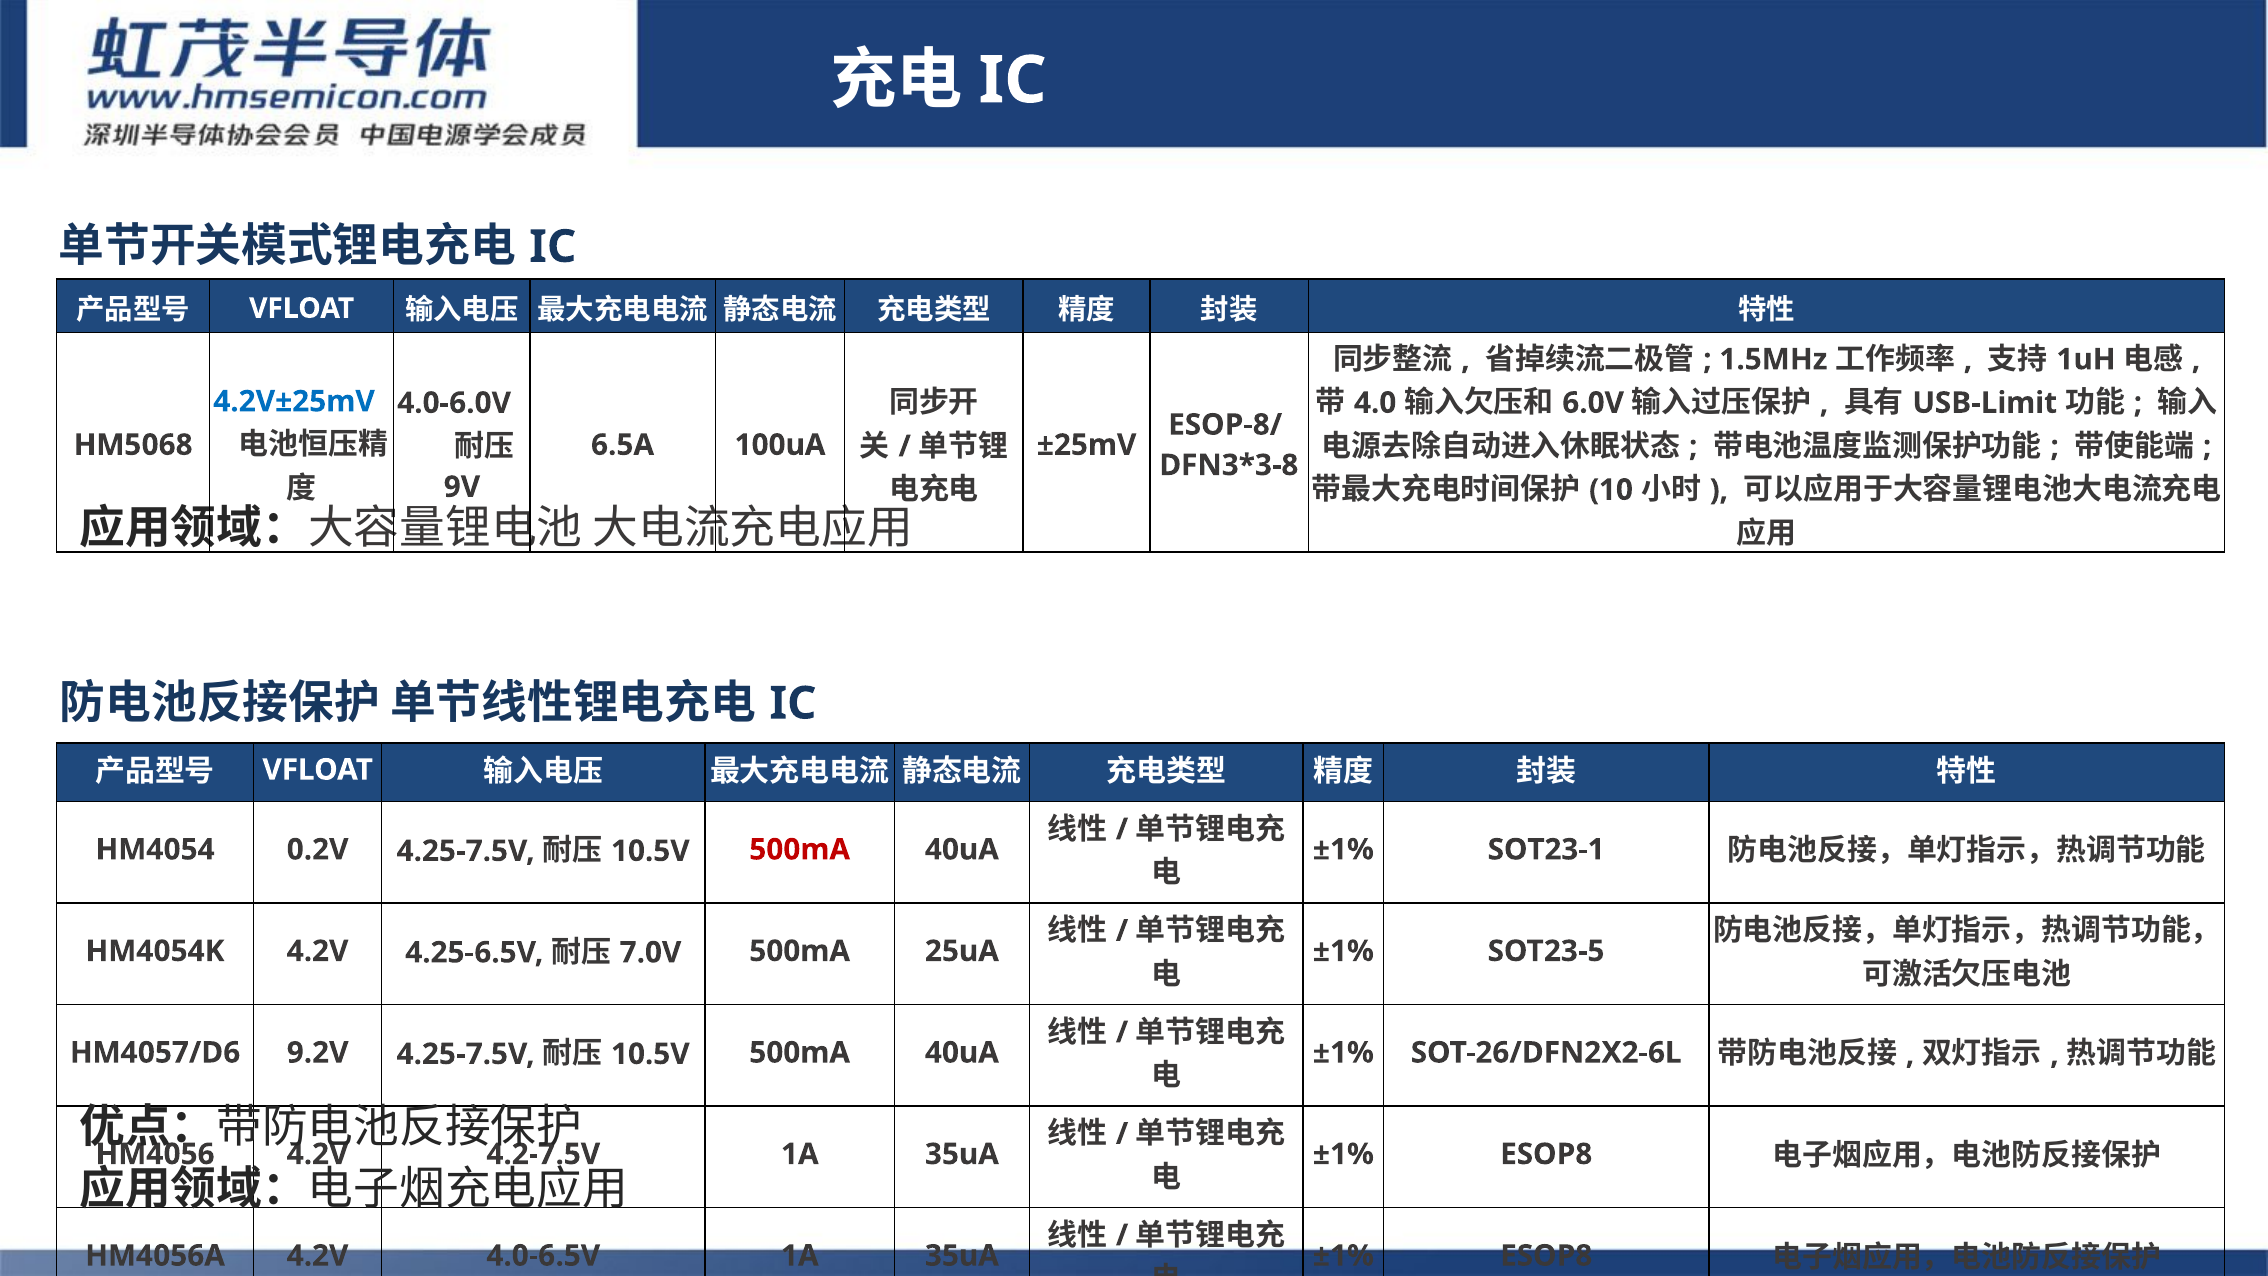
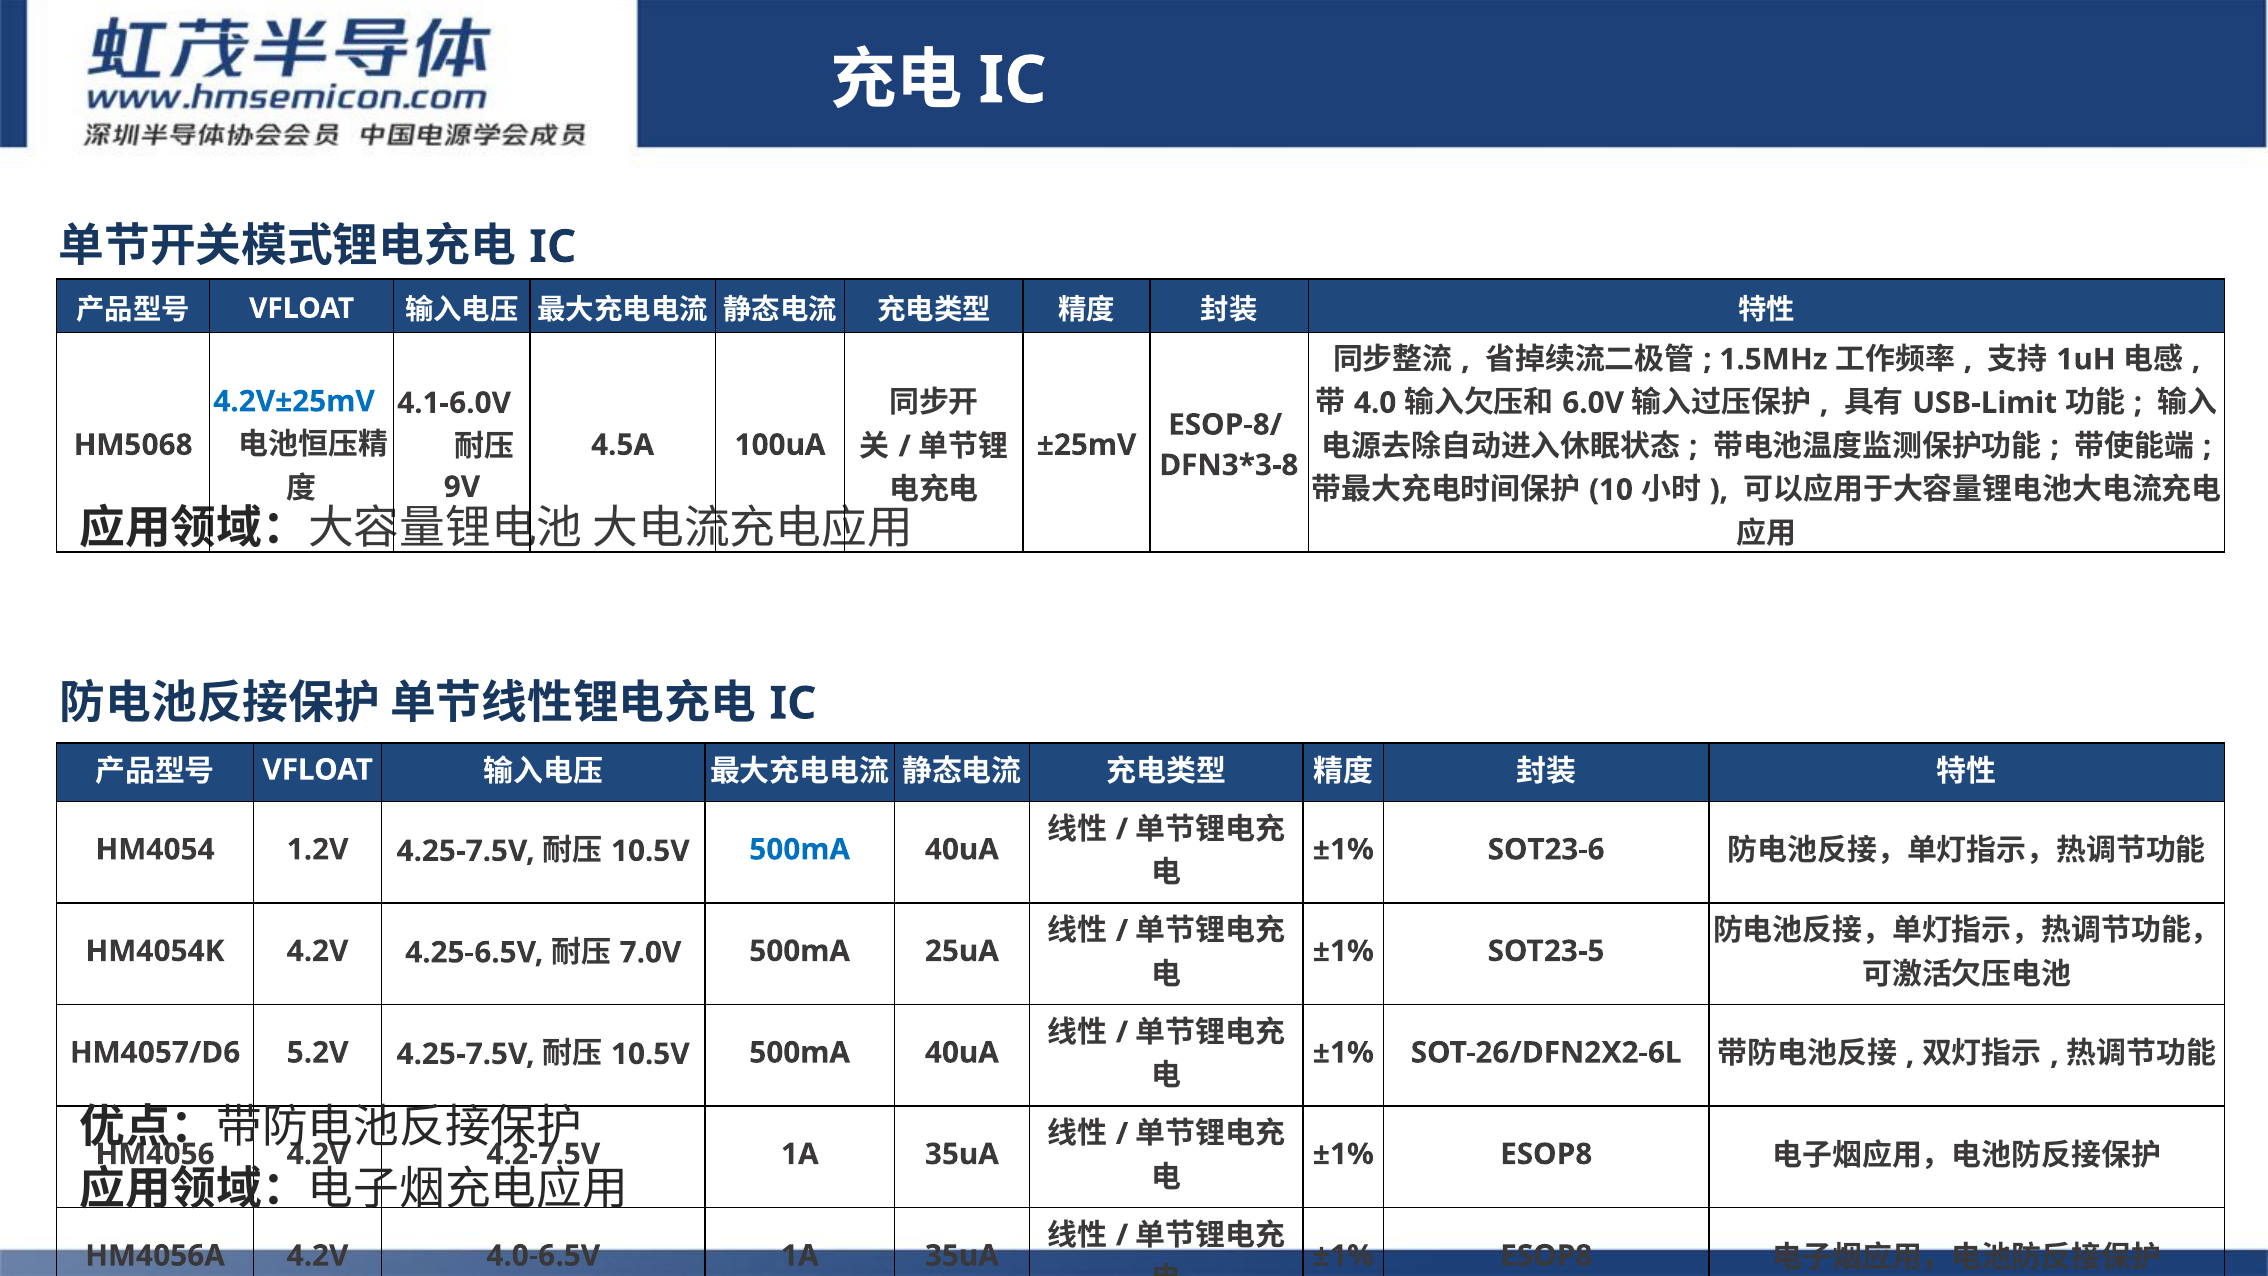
4.0-6.0V: 4.0-6.0V -> 4.1-6.0V
6.5A: 6.5A -> 4.5A
0.2V: 0.2V -> 1.2V
500mA at (800, 849) colour: red -> blue
SOT23-1: SOT23-1 -> SOT23-6
9.2V: 9.2V -> 5.2V
